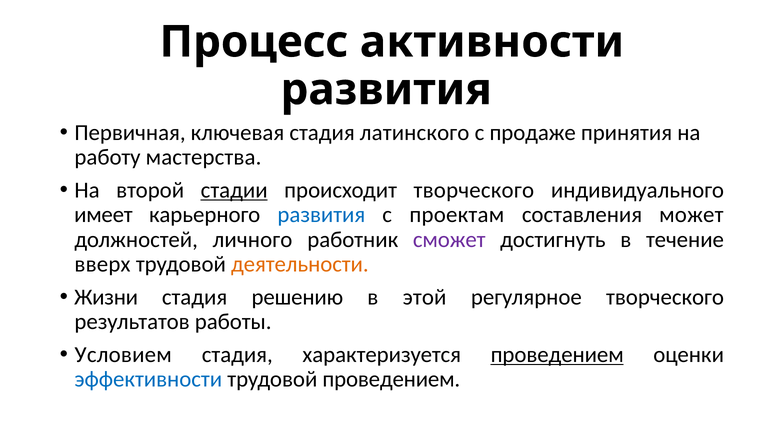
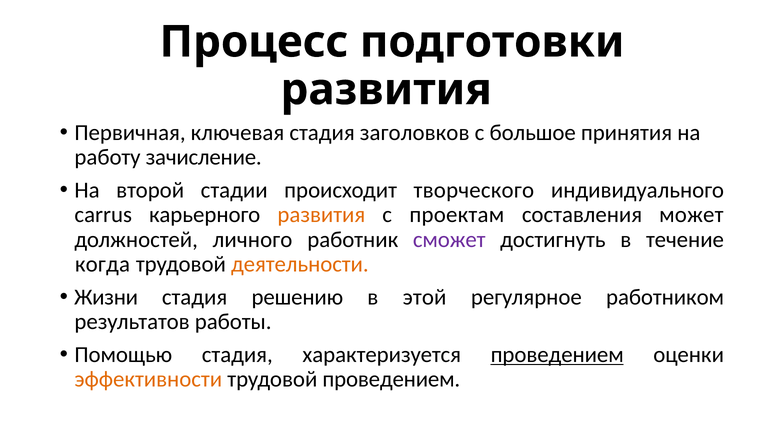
активности: активности -> подготовки
латинского: латинского -> заголовков
продаже: продаже -> большое
мастерства: мастерства -> зачисление
стадии underline: present -> none
имеет: имеет -> carrus
развития at (321, 215) colour: blue -> orange
вверх: вверх -> когда
регулярное творческого: творческого -> работником
Условием: Условием -> Помощью
эффективности colour: blue -> orange
